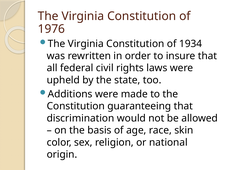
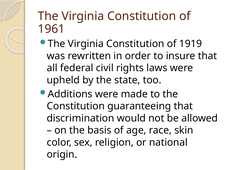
1976: 1976 -> 1961
1934: 1934 -> 1919
